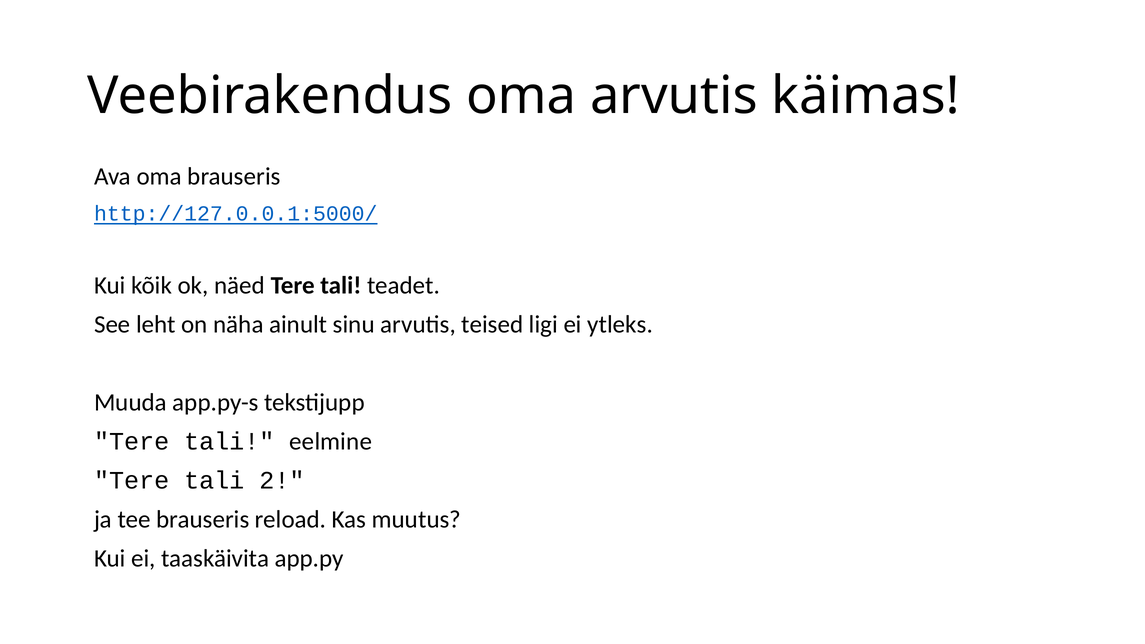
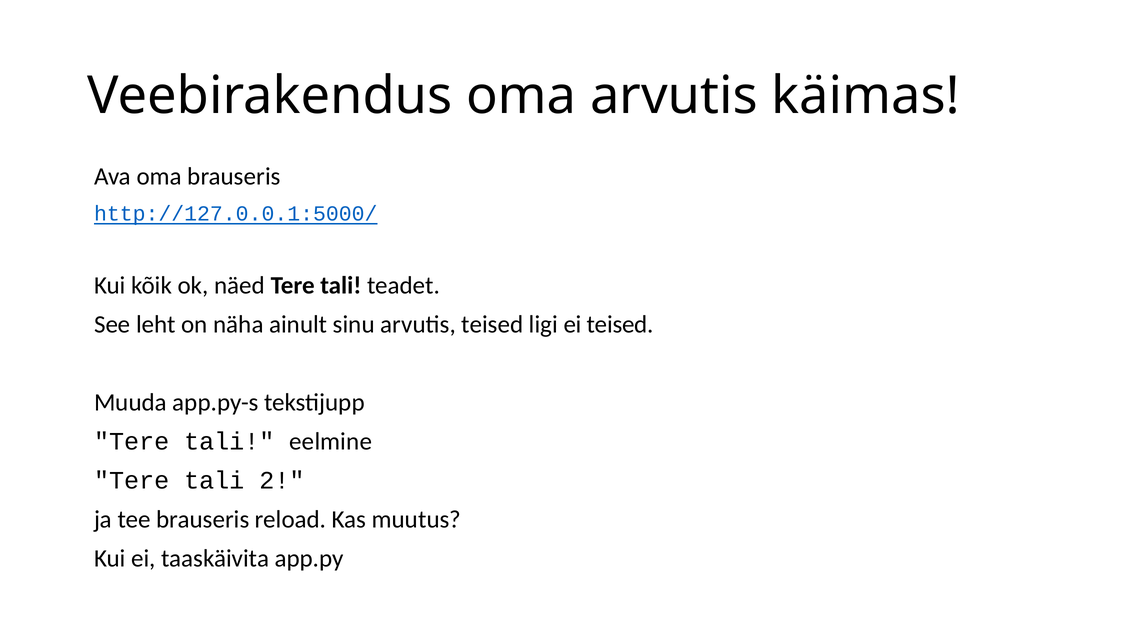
ei ytleks: ytleks -> teised
